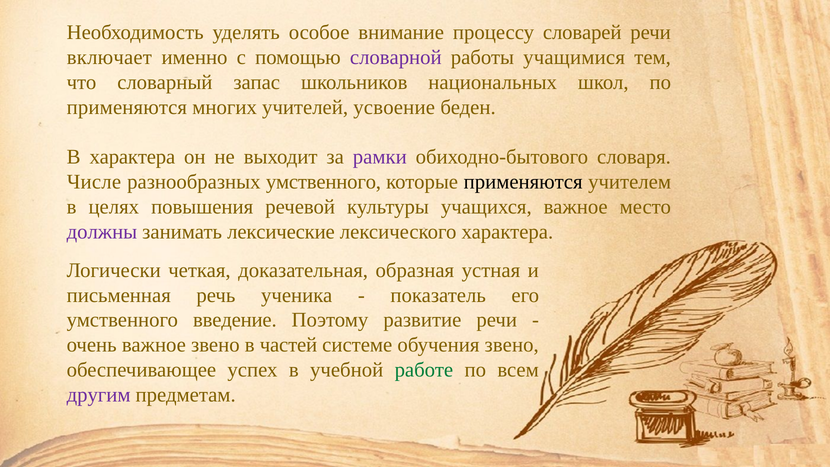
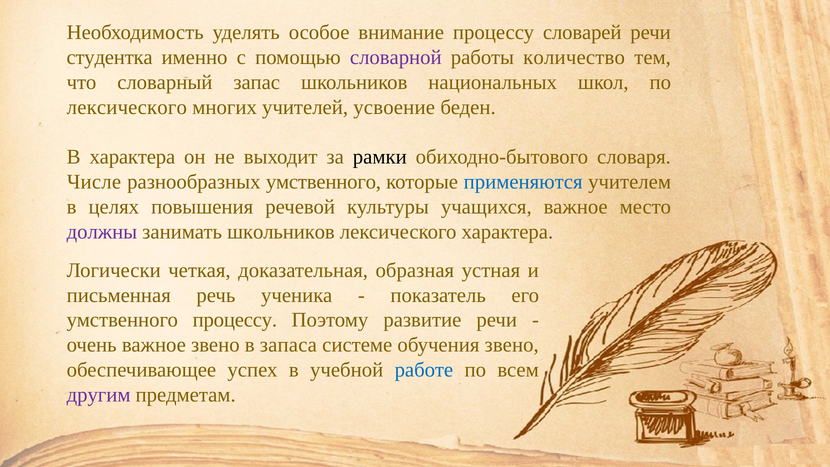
включает: включает -> студентка
учащимися: учащимися -> количество
применяются at (127, 107): применяются -> лексического
рамки colour: purple -> black
применяются at (523, 182) colour: black -> blue
занимать лексические: лексические -> школьников
умственного введение: введение -> процессу
частей: частей -> запаса
работе colour: green -> blue
